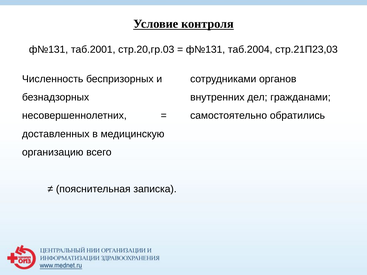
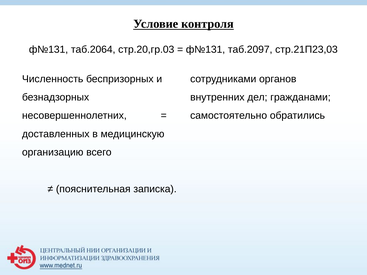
таб.2001: таб.2001 -> таб.2064
таб.2004: таб.2004 -> таб.2097
